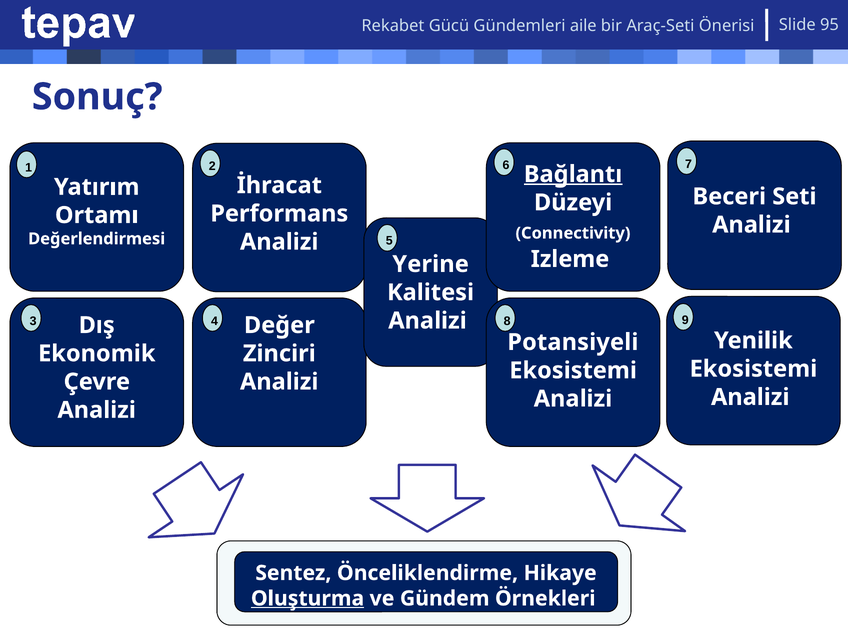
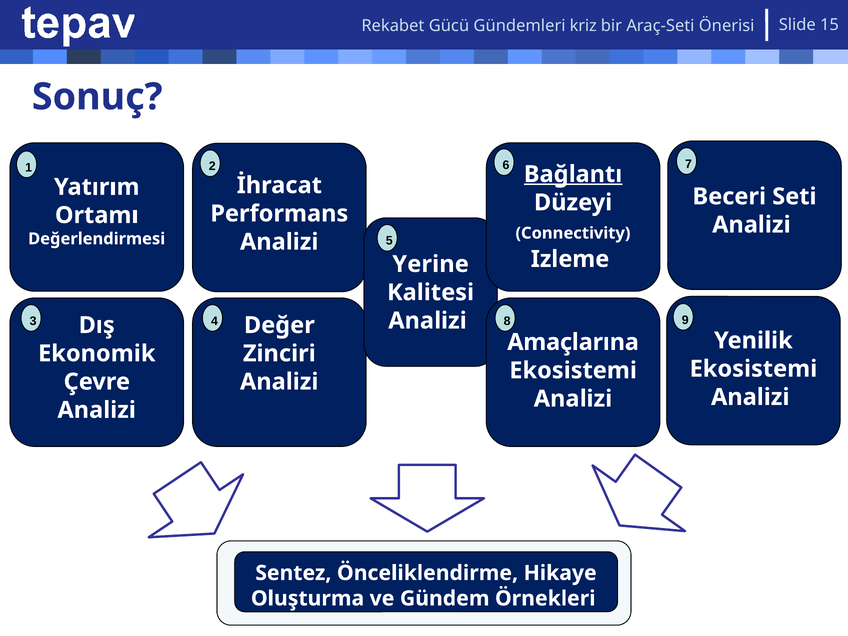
aile: aile -> kriz
95: 95 -> 15
Potansiyeli: Potansiyeli -> Amaçlarına
Oluşturma underline: present -> none
